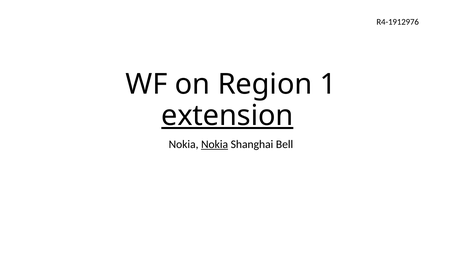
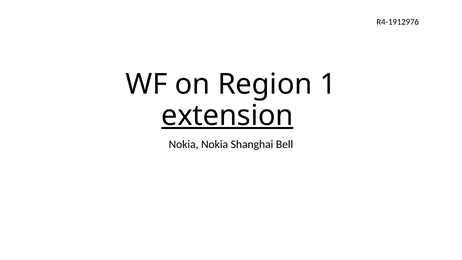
Nokia at (215, 144) underline: present -> none
